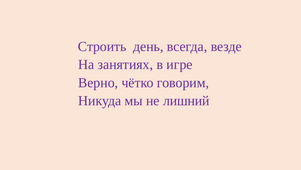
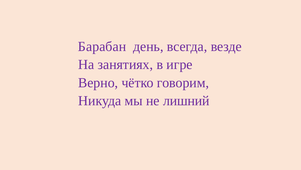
Строить: Строить -> Барабан
